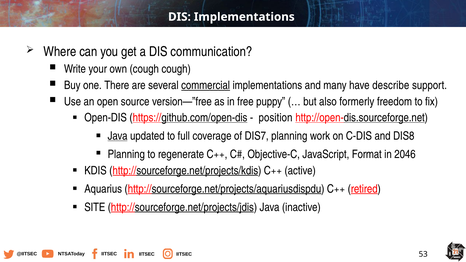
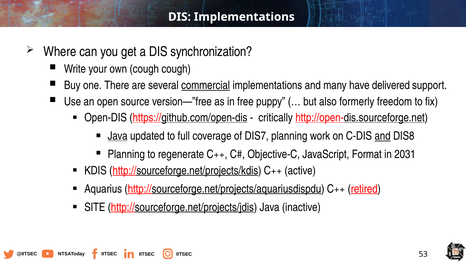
communication: communication -> synchronization
describe: describe -> delivered
position: position -> critically
and at (383, 136) underline: none -> present
2046: 2046 -> 2031
